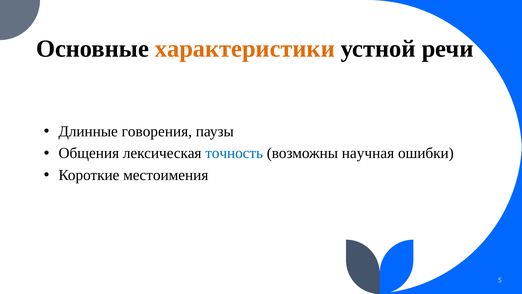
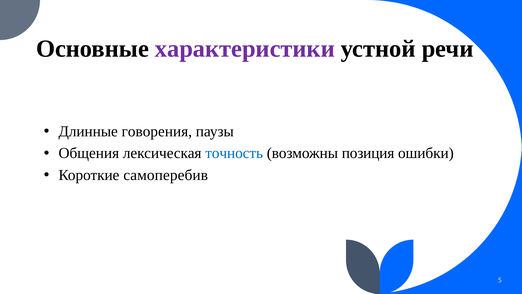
характеристики colour: orange -> purple
научная: научная -> позиция
местоимения: местоимения -> самоперебив
